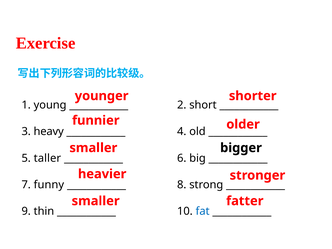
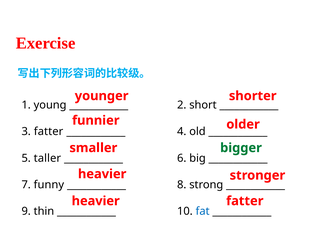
3 heavy: heavy -> fatter
bigger colour: black -> green
smaller at (96, 201): smaller -> heavier
